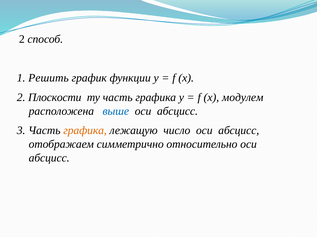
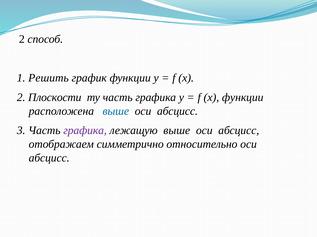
x модулем: модулем -> функции
графика at (85, 131) colour: orange -> purple
лежащую число: число -> выше
